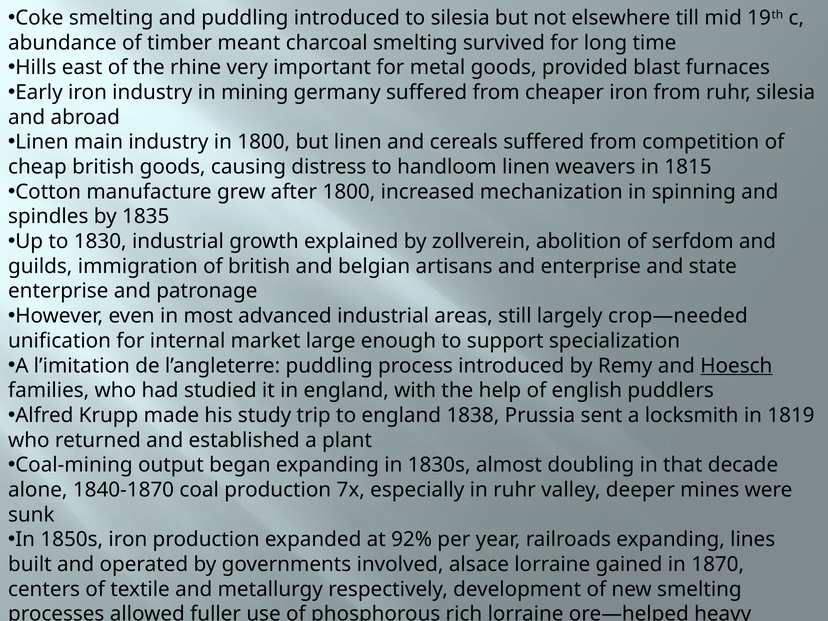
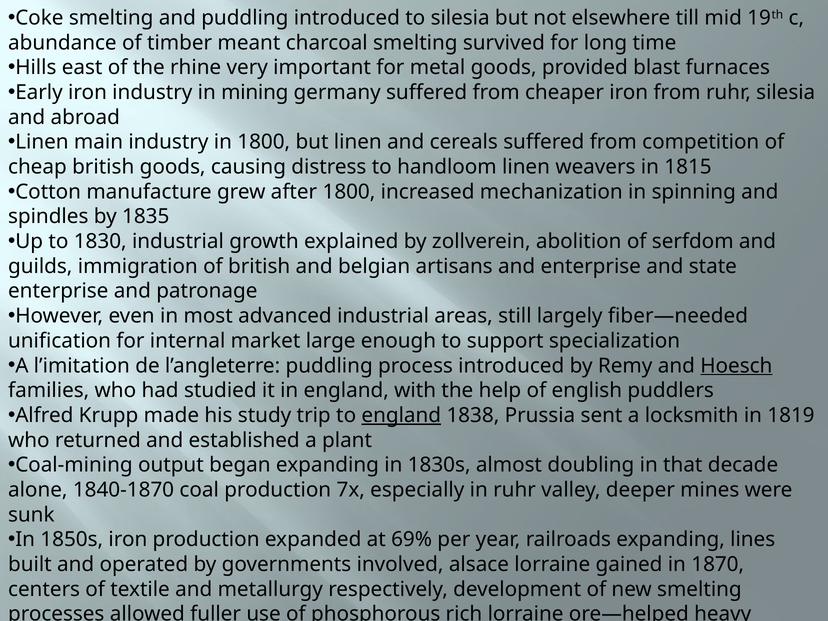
crop—needed: crop—needed -> fiber—needed
england at (401, 415) underline: none -> present
92%: 92% -> 69%
